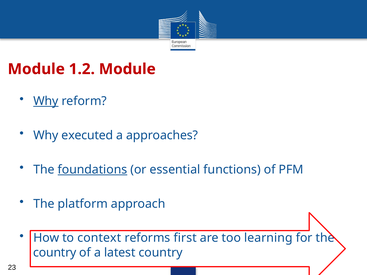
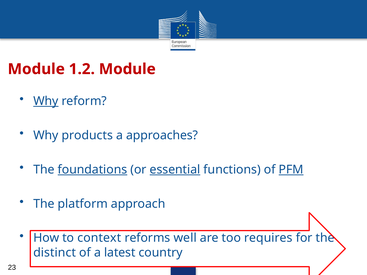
executed: executed -> products
essential underline: none -> present
PFM underline: none -> present
first: first -> well
learning: learning -> requires
country at (55, 253): country -> distinct
